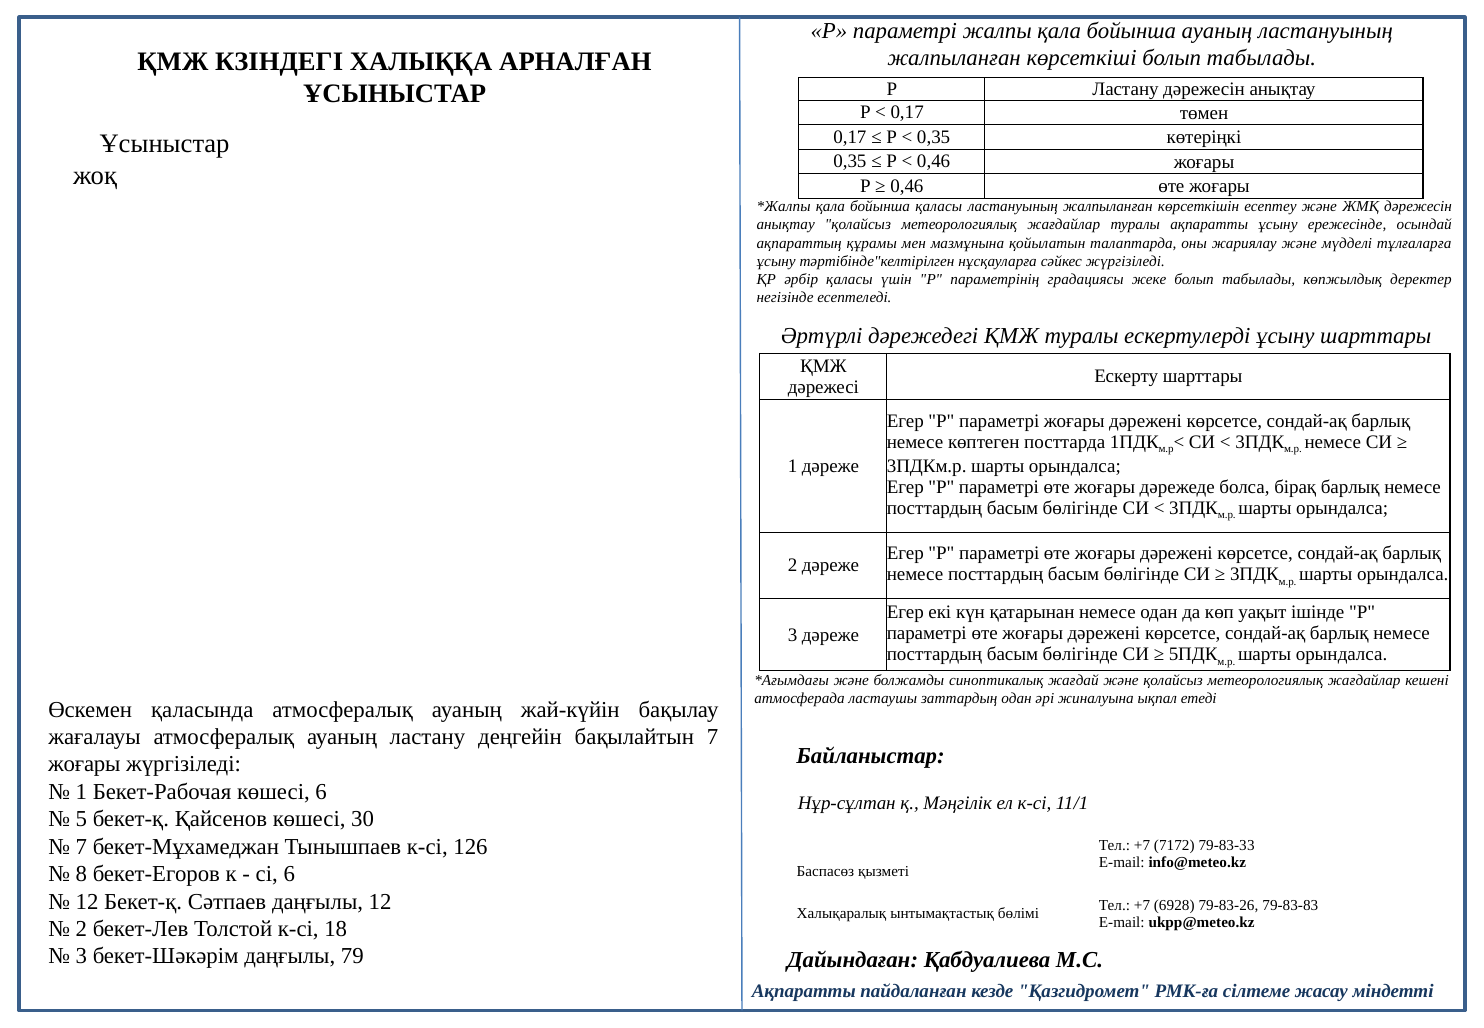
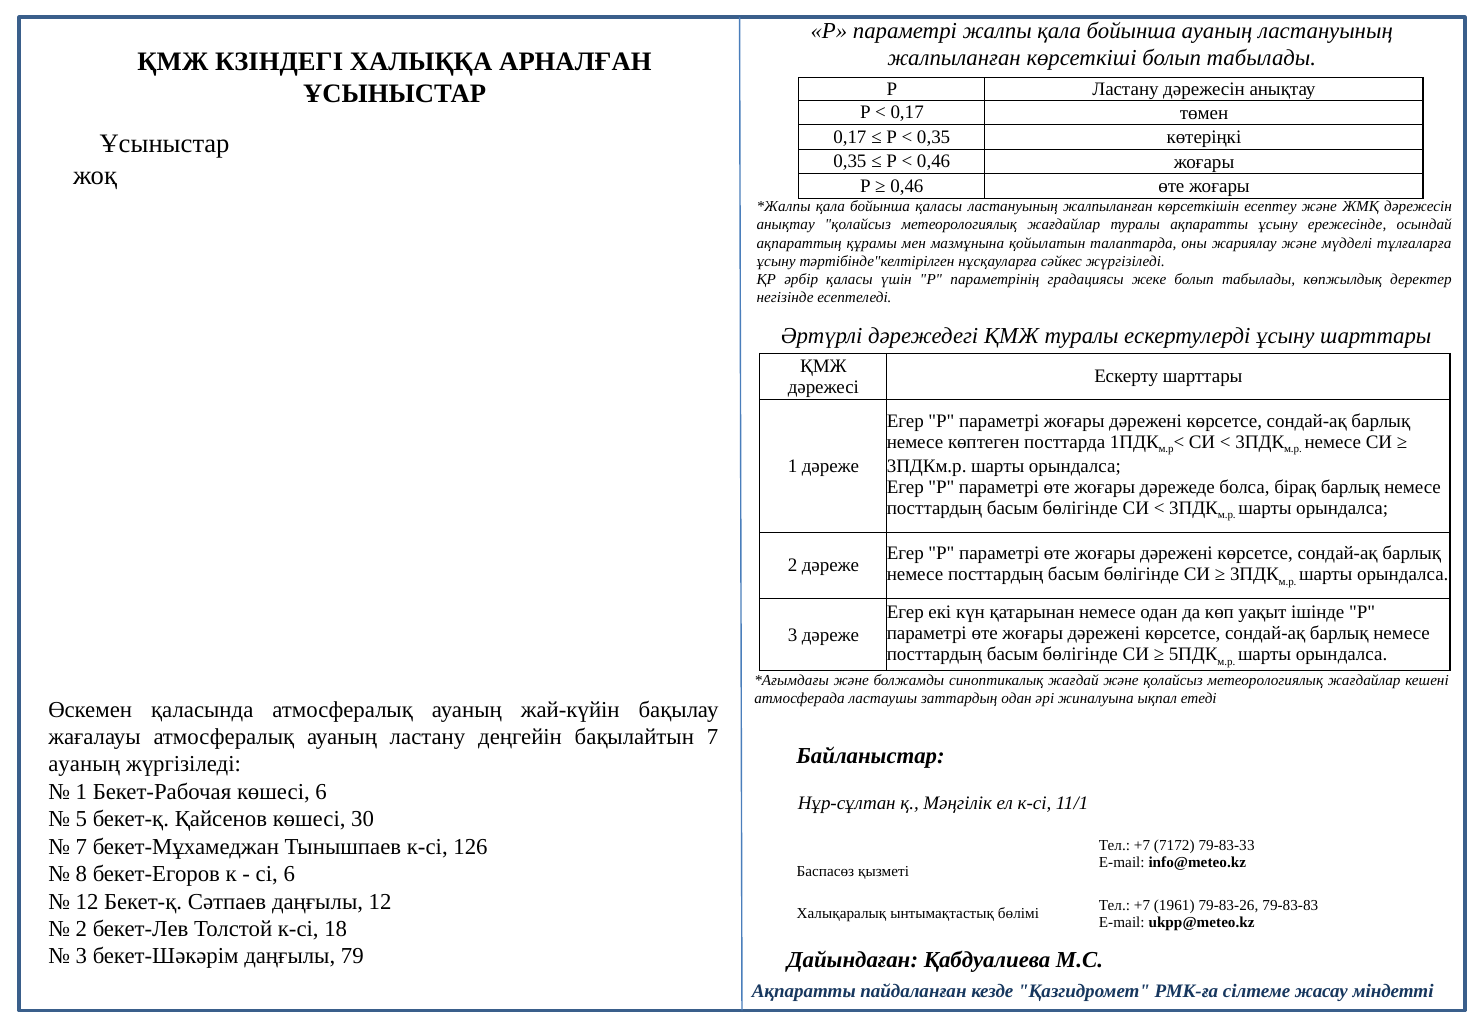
жоғары at (84, 764): жоғары -> ауаның
6928: 6928 -> 1961
